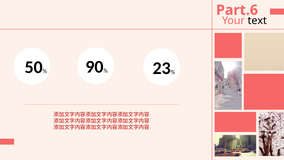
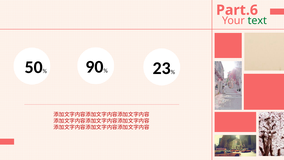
text colour: black -> green
